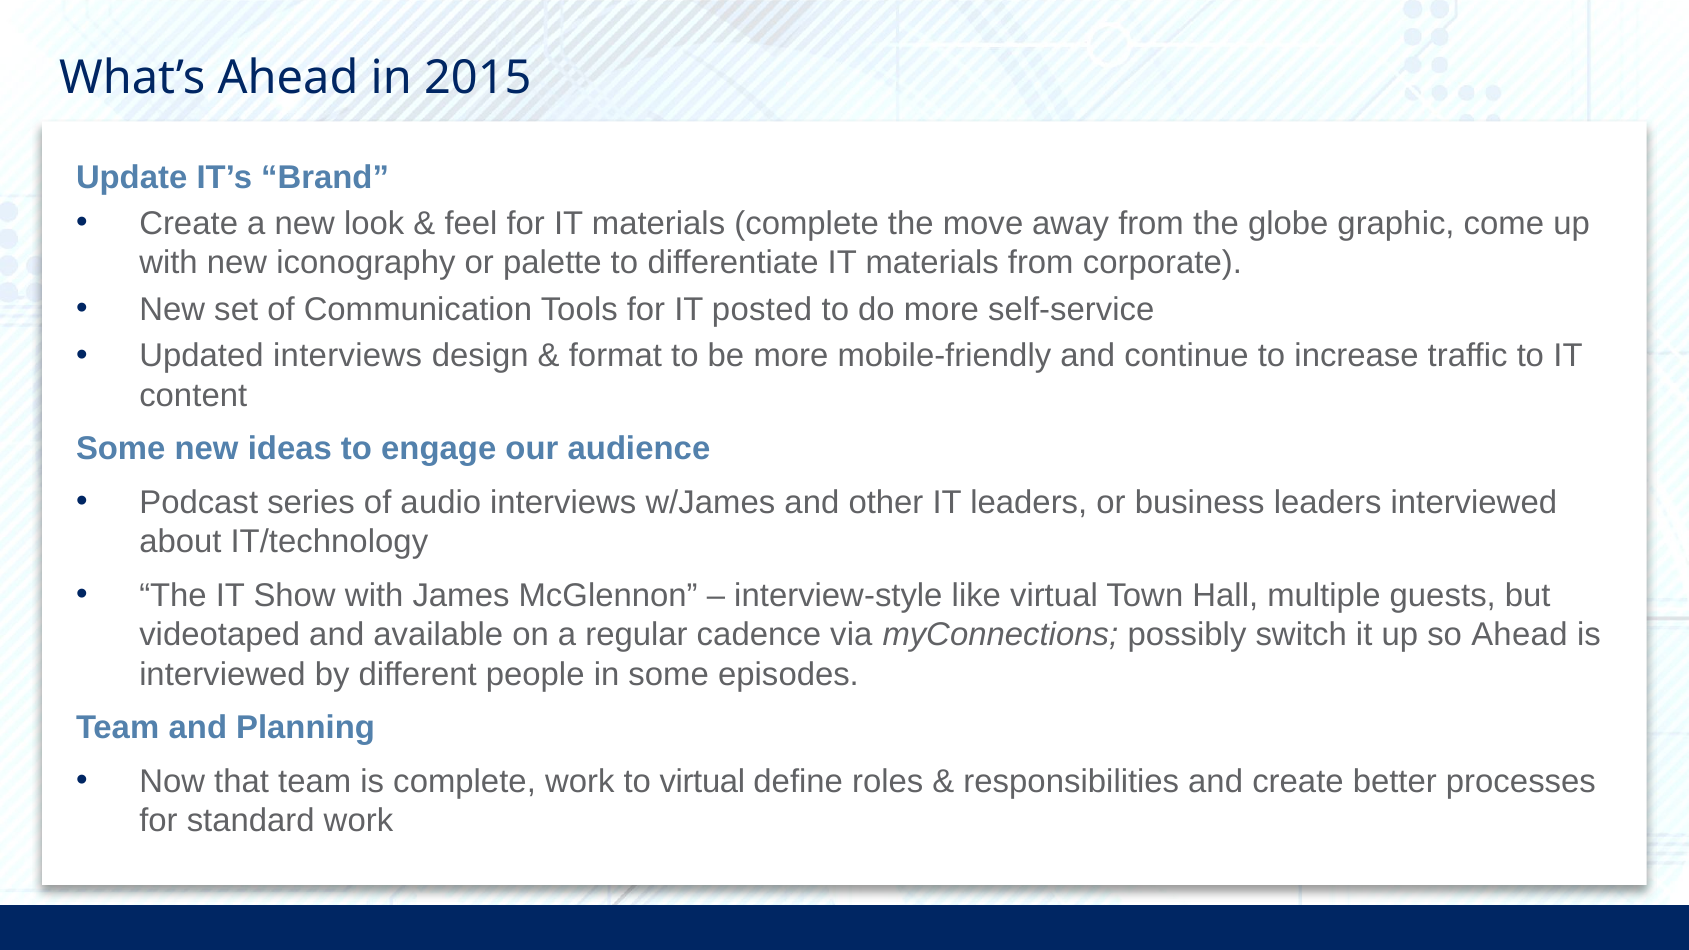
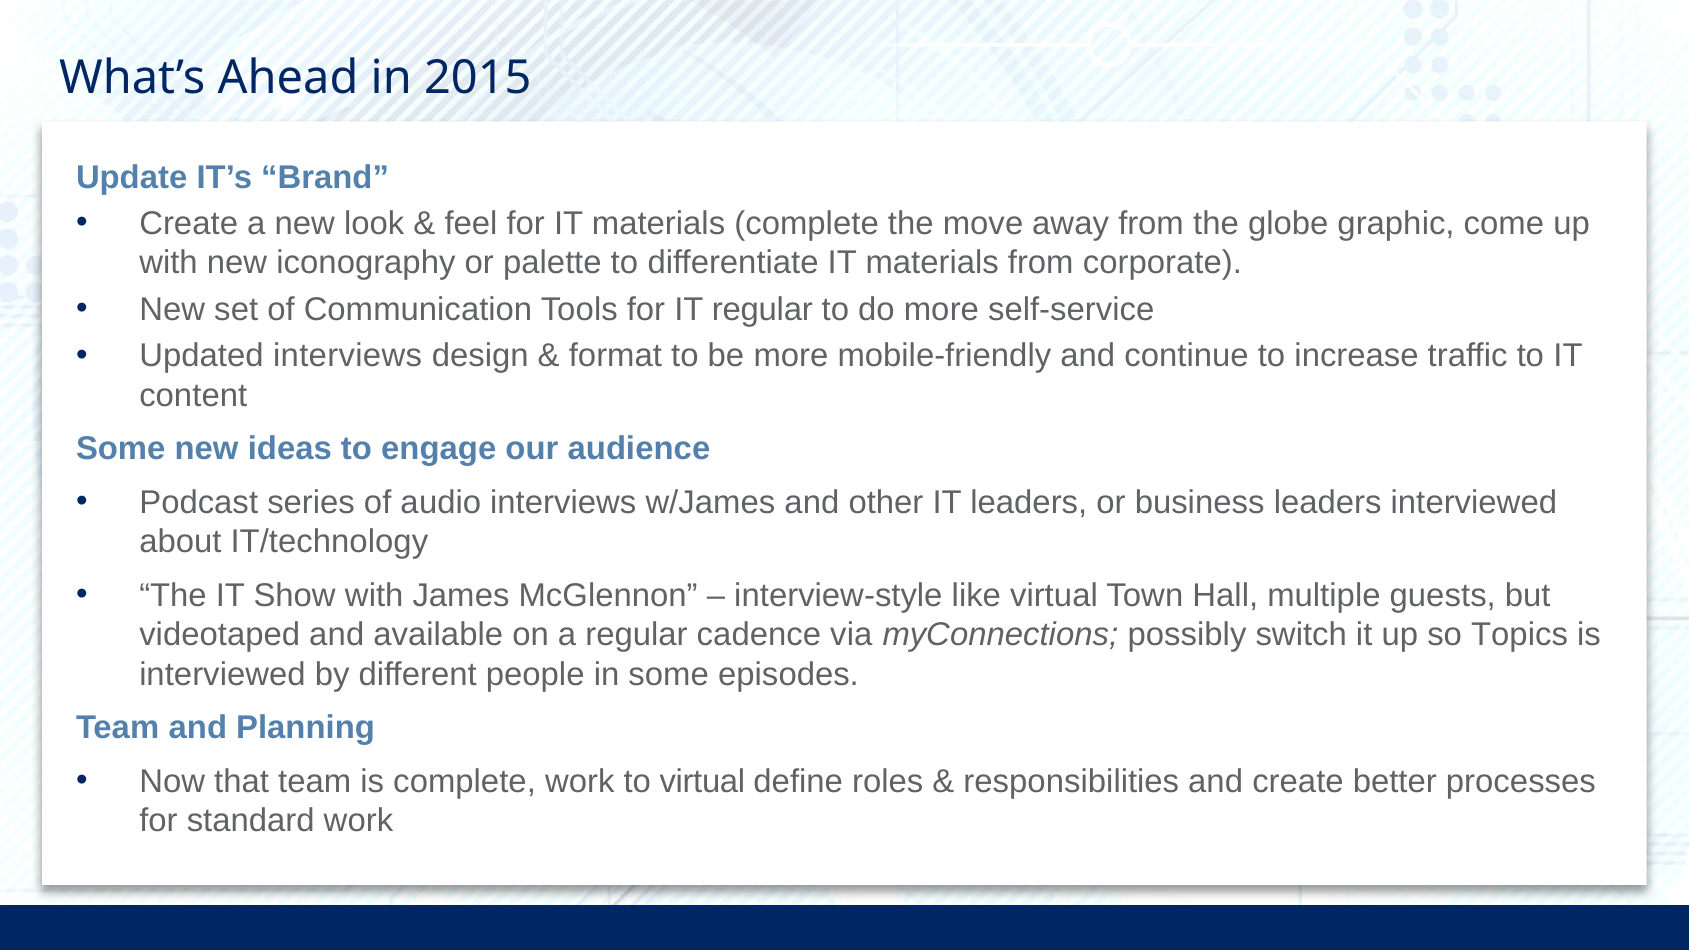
IT posted: posted -> regular
so Ahead: Ahead -> Topics
